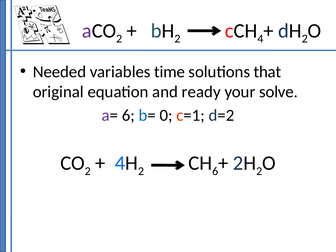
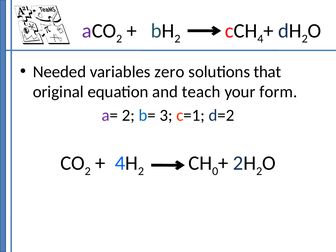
time: time -> zero
ready: ready -> teach
solve: solve -> form
a= 6: 6 -> 2
0: 0 -> 3
6 at (215, 171): 6 -> 0
